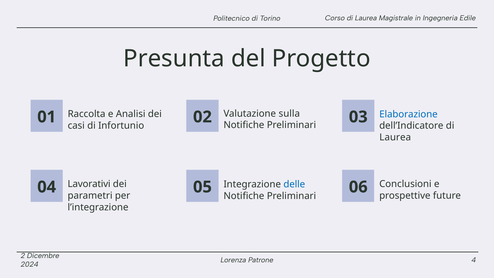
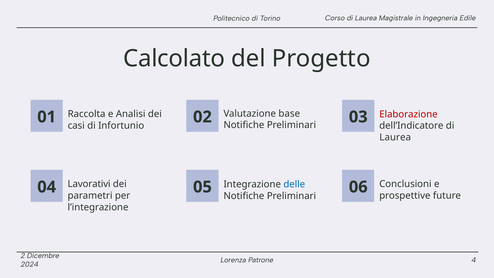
Presunta: Presunta -> Calcolato
Elaborazione colour: blue -> red
sulla: sulla -> base
